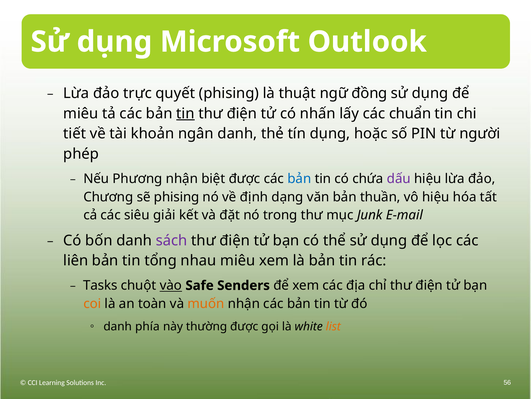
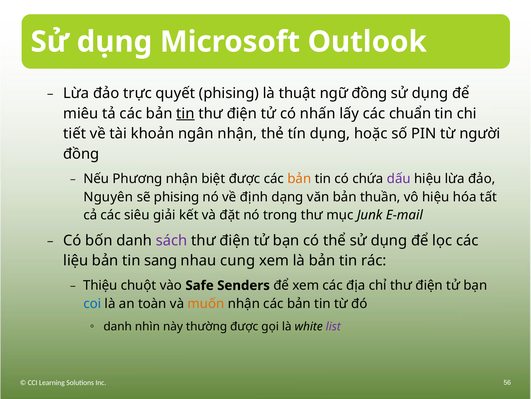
ngân danh: danh -> nhận
phép at (81, 154): phép -> đồng
bản at (299, 178) colour: blue -> orange
Chương: Chương -> Nguyên
liên: liên -> liệu
tổng: tổng -> sang
nhau miêu: miêu -> cung
Tasks: Tasks -> Thiệu
vào underline: present -> none
coi colour: orange -> blue
phía: phía -> nhìn
list colour: orange -> purple
